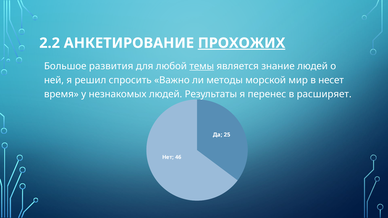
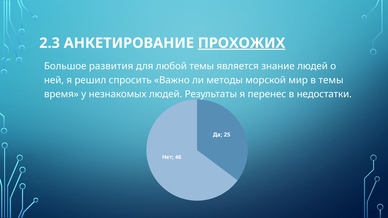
2.2: 2.2 -> 2.3
темы at (202, 66) underline: present -> none
в несет: несет -> темы
расширяет: расширяет -> недостатки
